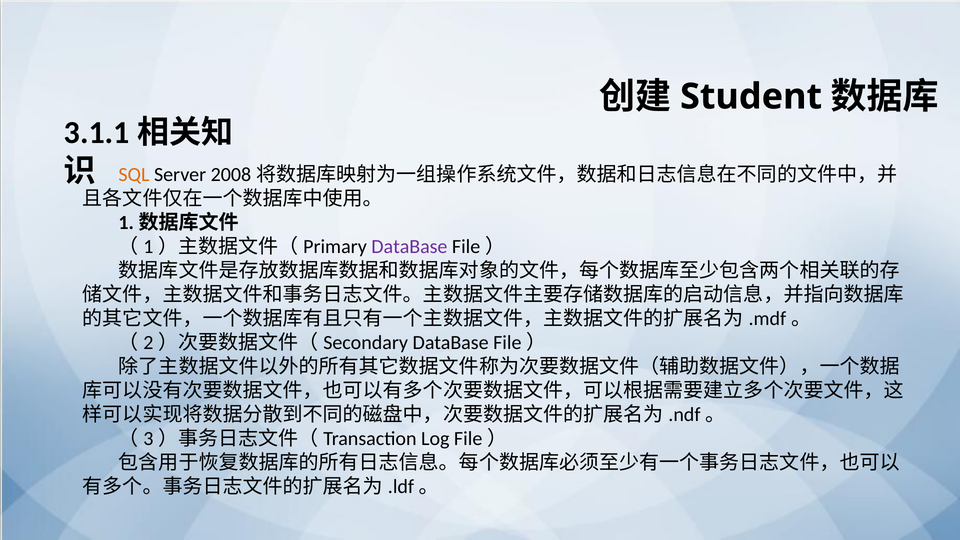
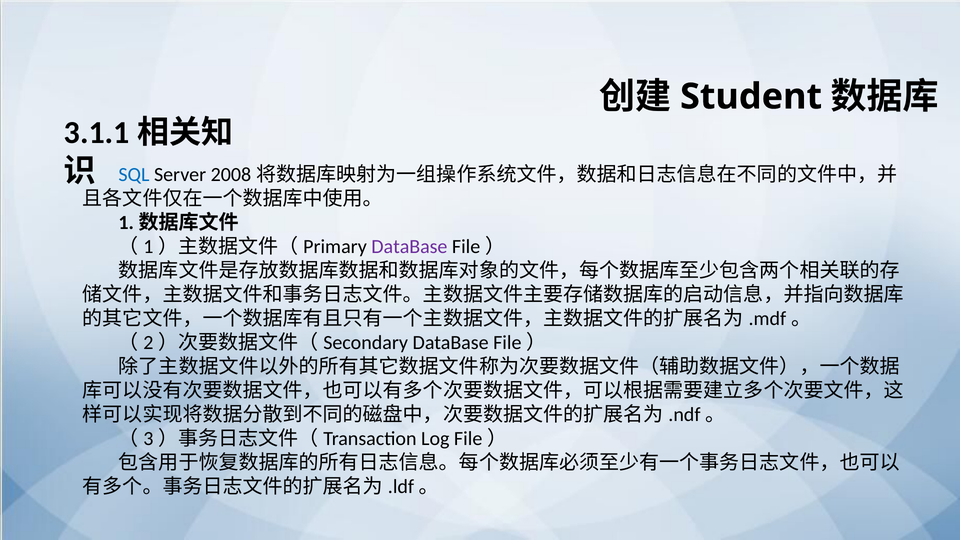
SQL colour: orange -> blue
